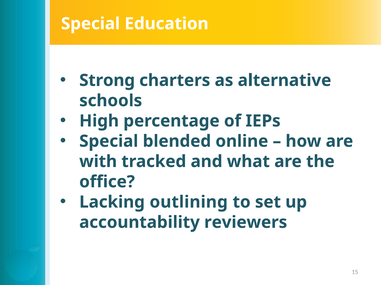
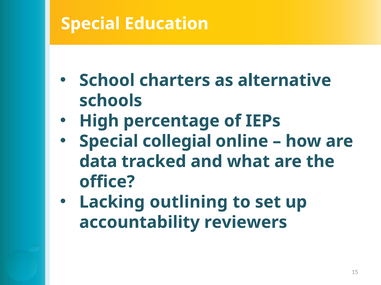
Strong: Strong -> School
blended: blended -> collegial
with: with -> data
